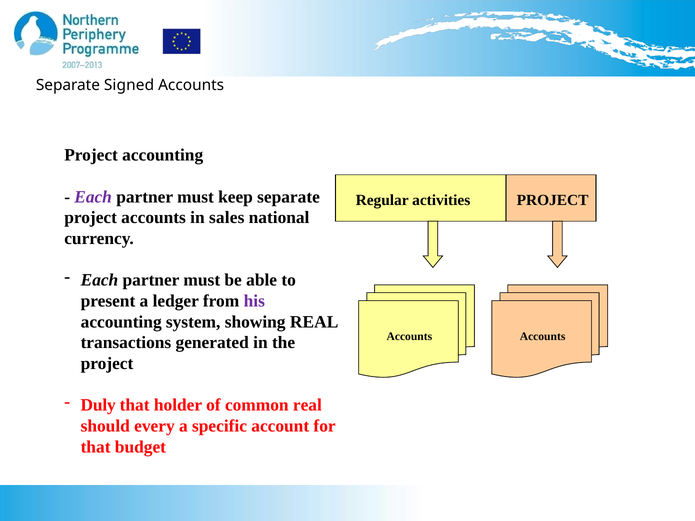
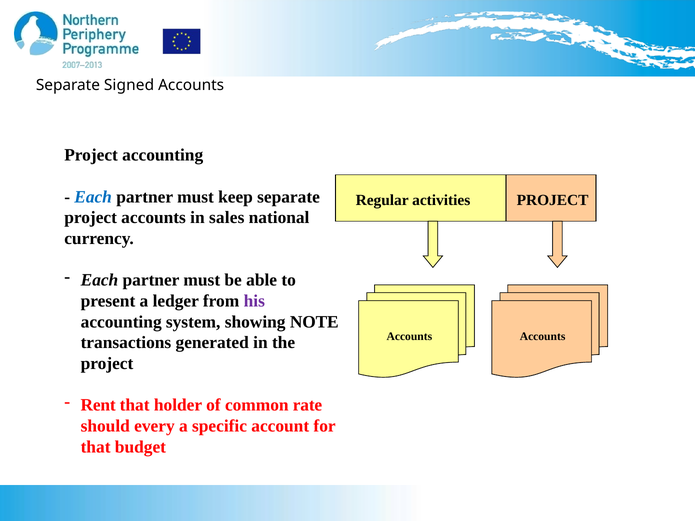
Each at (93, 197) colour: purple -> blue
showing REAL: REAL -> NOTE
Duly: Duly -> Rent
common real: real -> rate
